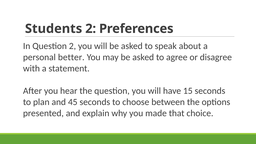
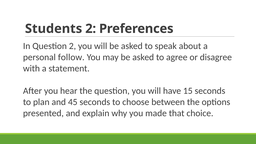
better: better -> follow
